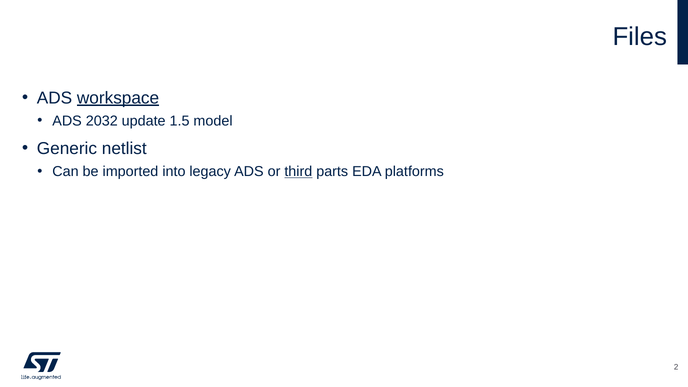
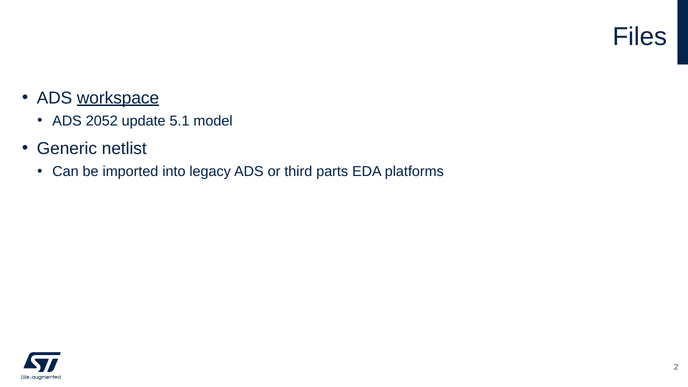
2032: 2032 -> 2052
1.5: 1.5 -> 5.1
third underline: present -> none
